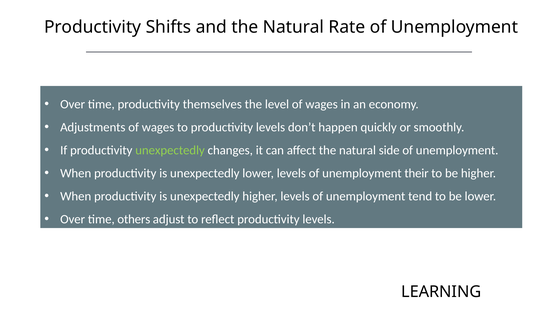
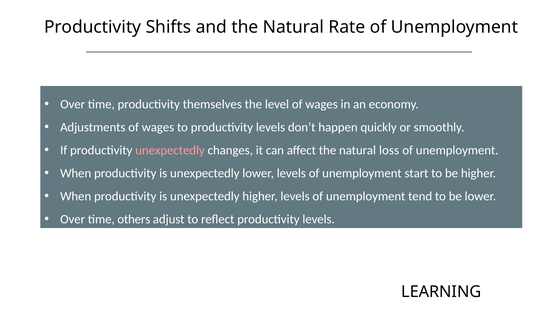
unexpectedly at (170, 150) colour: light green -> pink
side: side -> loss
their: their -> start
